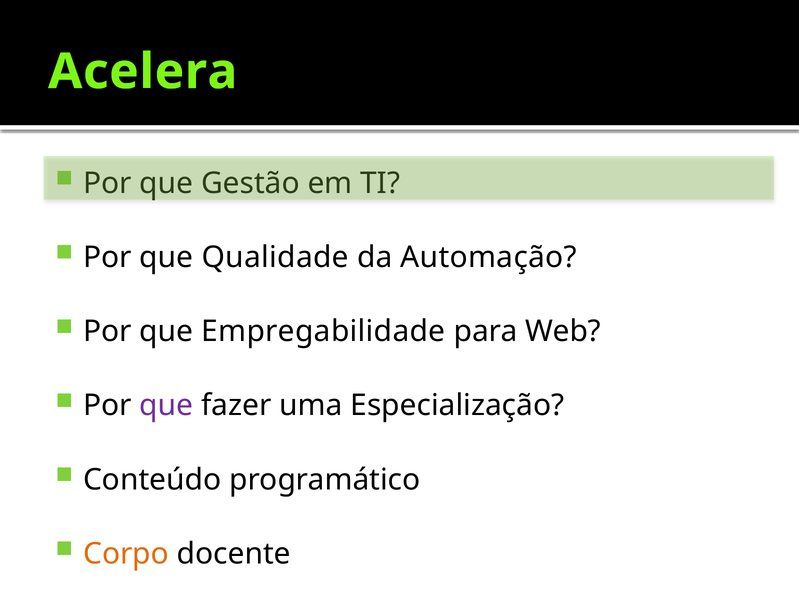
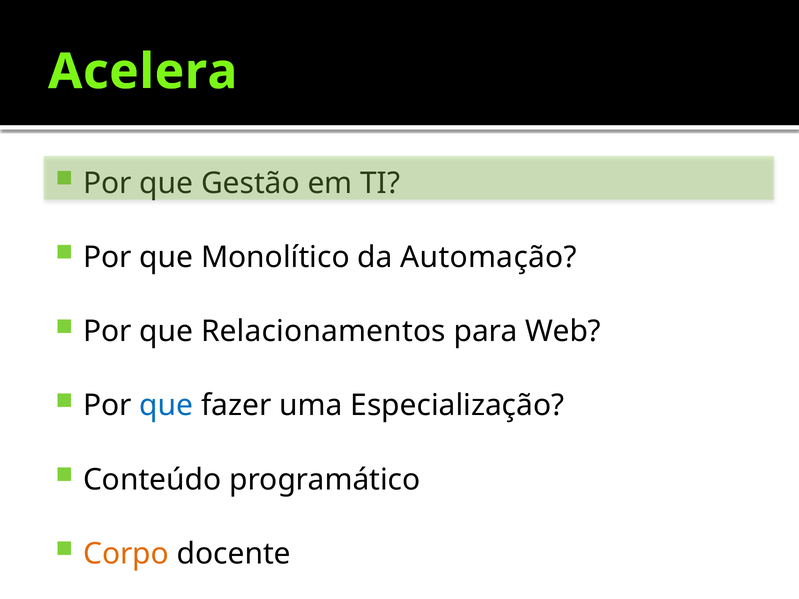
Qualidade: Qualidade -> Monolítico
Empregabilidade: Empregabilidade -> Relacionamentos
que at (166, 406) colour: purple -> blue
